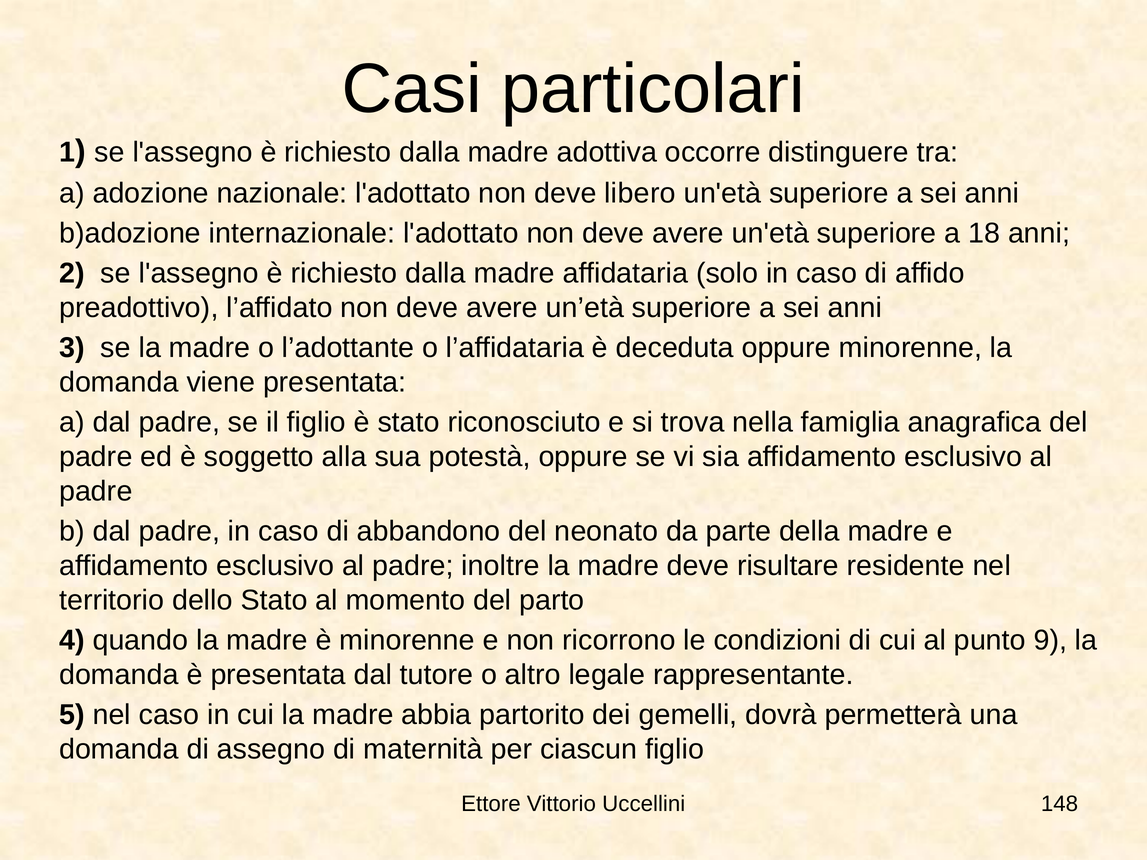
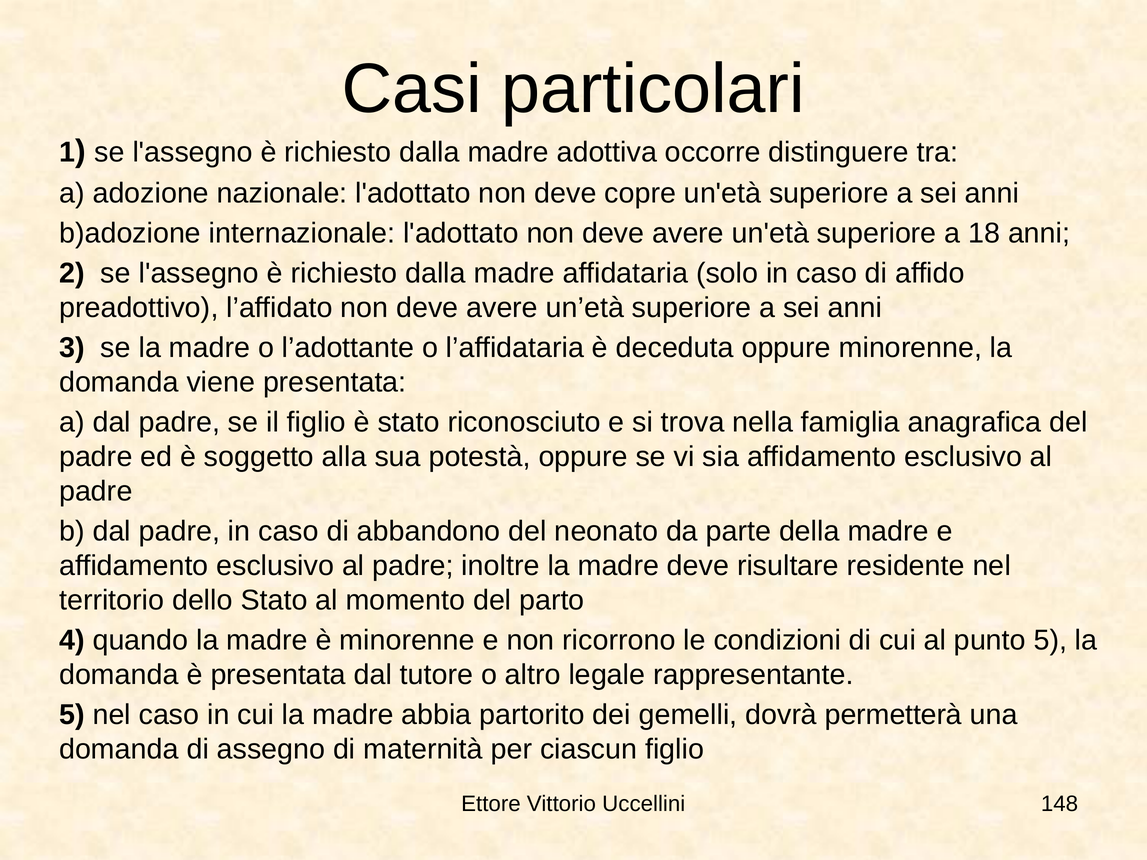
libero: libero -> copre
punto 9: 9 -> 5
